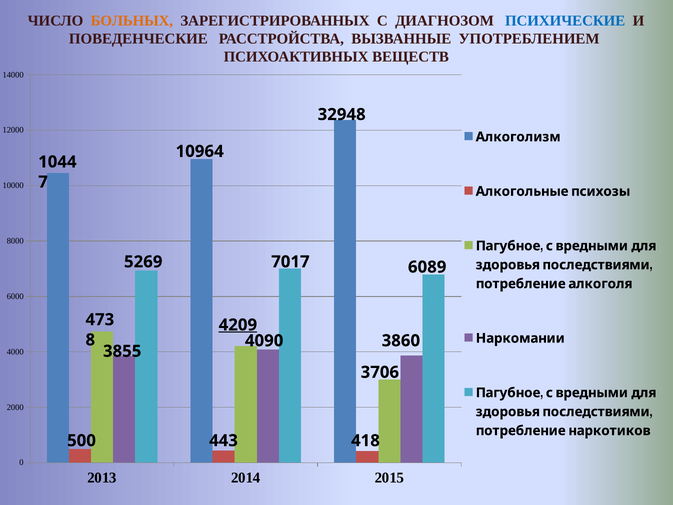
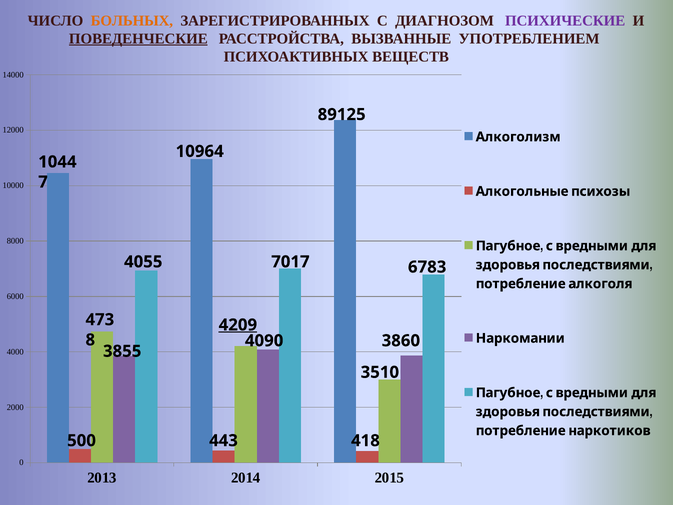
ПСИХИЧЕСКИЕ colour: blue -> purple
ПОВЕДЕНЧЕСКИЕ underline: none -> present
32948: 32948 -> 89125
5269: 5269 -> 4055
6089: 6089 -> 6783
3706: 3706 -> 3510
